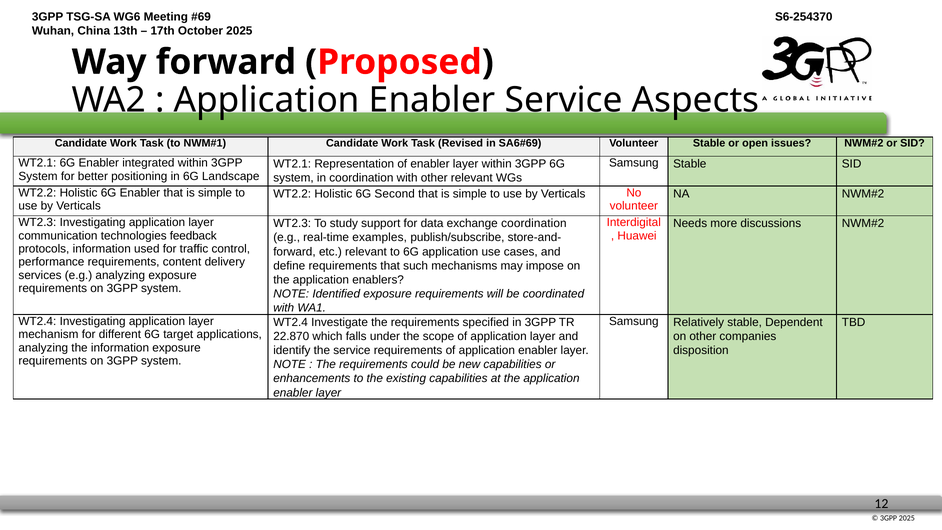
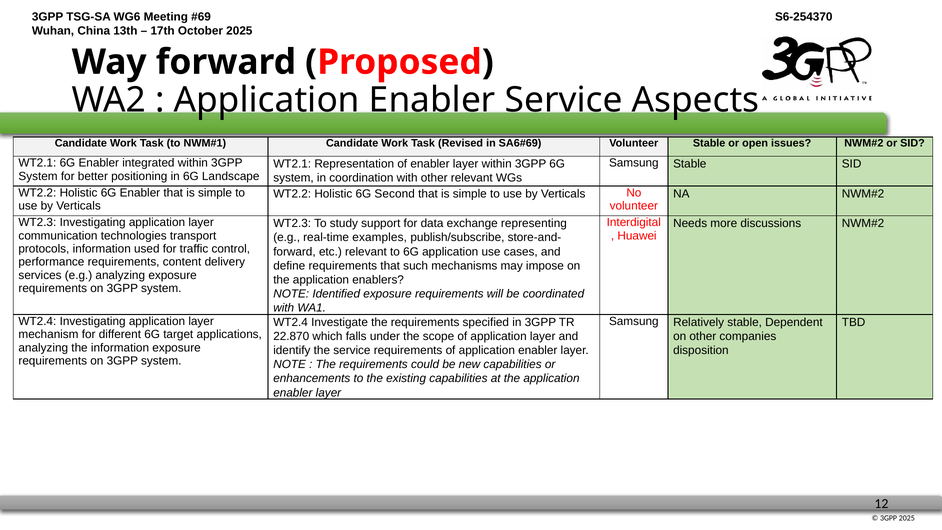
exchange coordination: coordination -> representing
feedback: feedback -> transport
